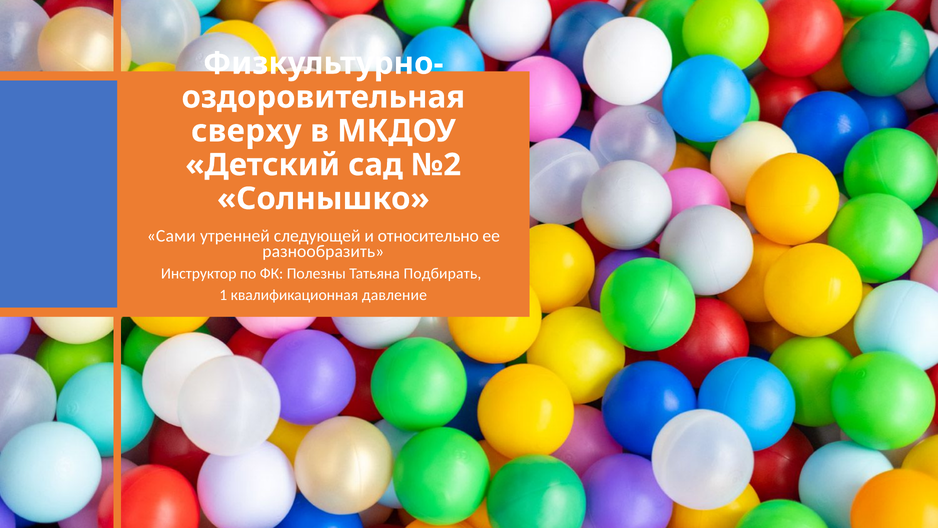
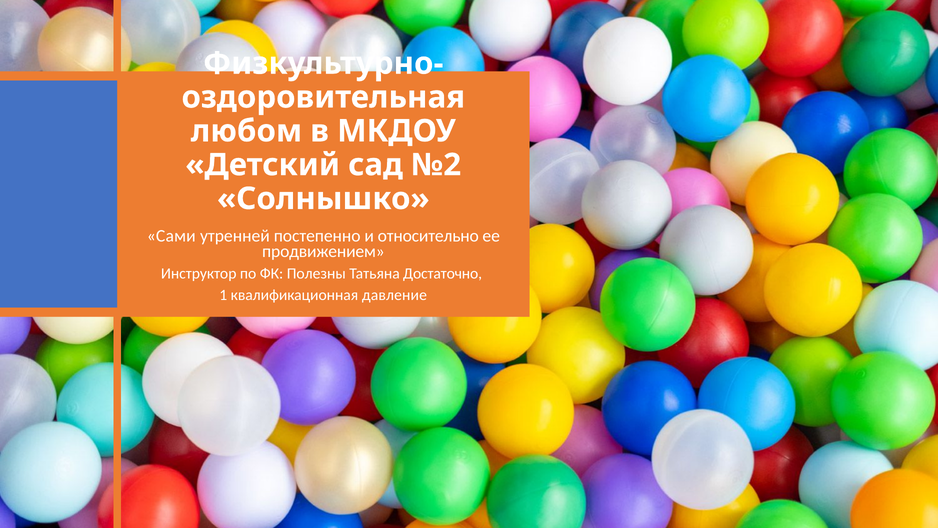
сверху: сверху -> любом
следующей: следующей -> постепенно
разнообразить: разнообразить -> продвижением
Подбирать: Подбирать -> Достаточно
